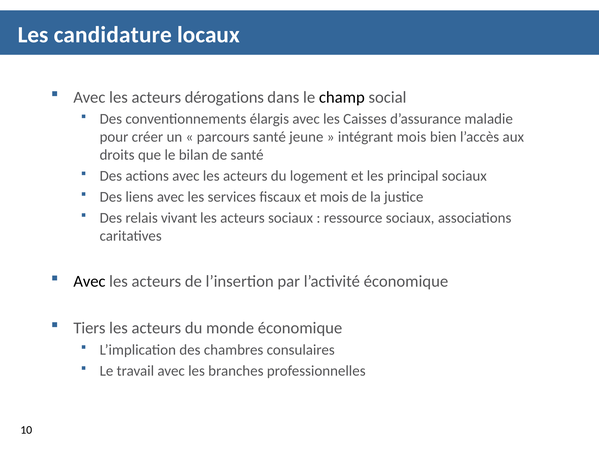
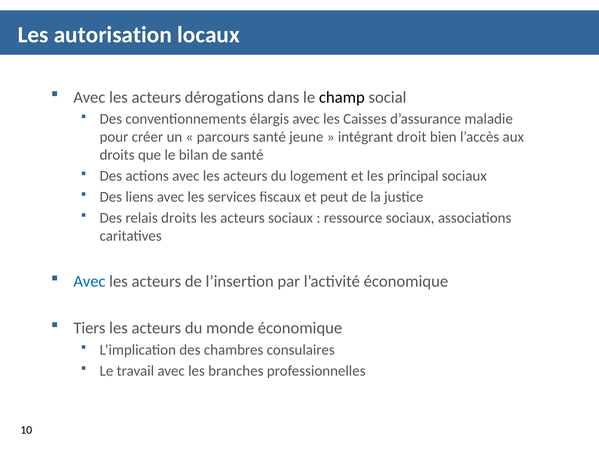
candidature: candidature -> autorisation
intégrant mois: mois -> droit
et mois: mois -> peut
relais vivant: vivant -> droits
Avec at (89, 282) colour: black -> blue
